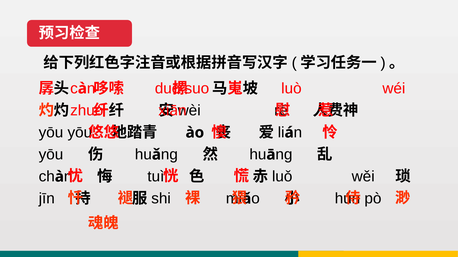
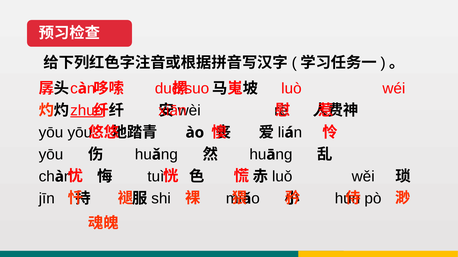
zhuó underline: none -> present
